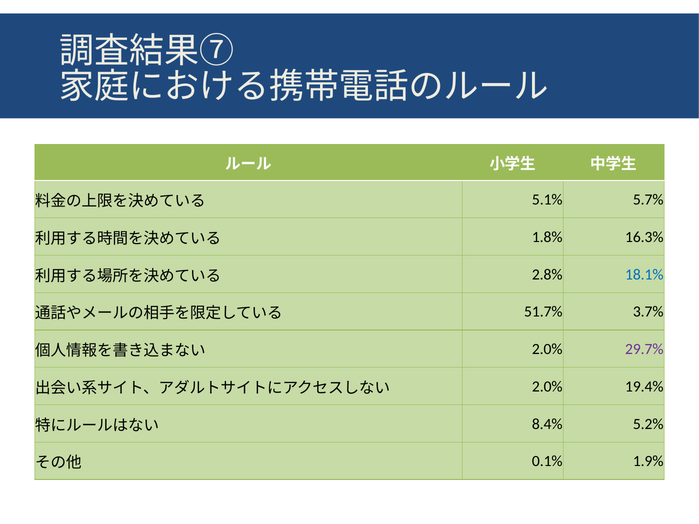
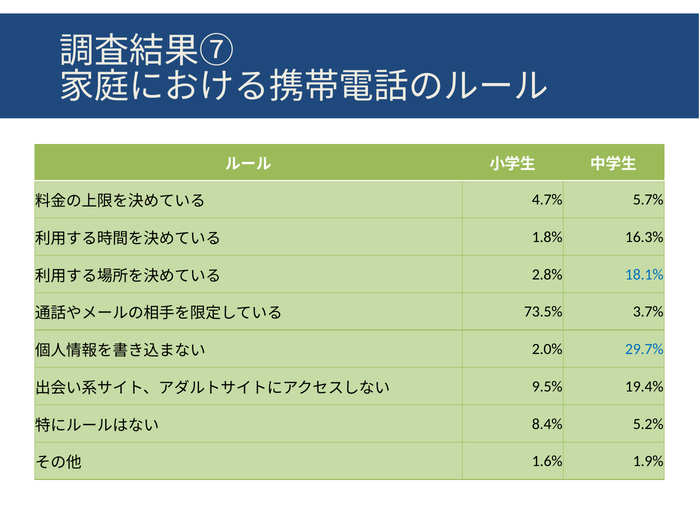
5.1%: 5.1% -> 4.7%
51.7%: 51.7% -> 73.5%
29.7% colour: purple -> blue
2.0% at (547, 387): 2.0% -> 9.5%
0.1%: 0.1% -> 1.6%
